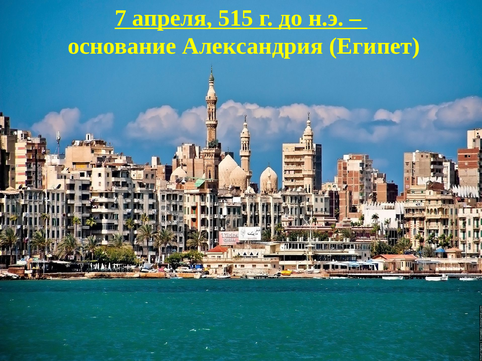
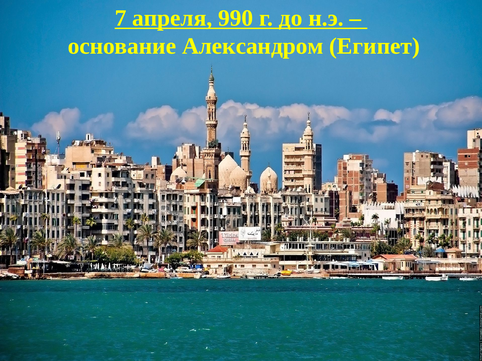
515: 515 -> 990
Александрия: Александрия -> Александром
